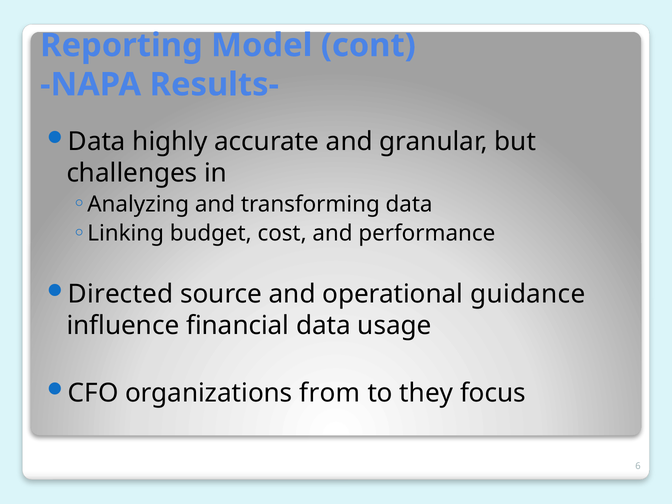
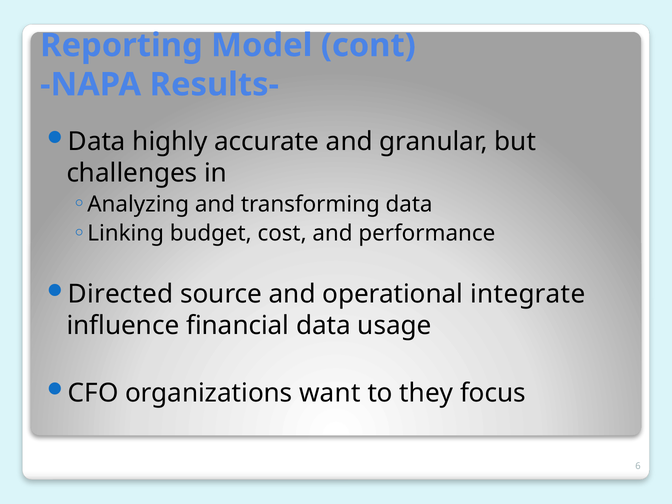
guidance: guidance -> integrate
from: from -> want
